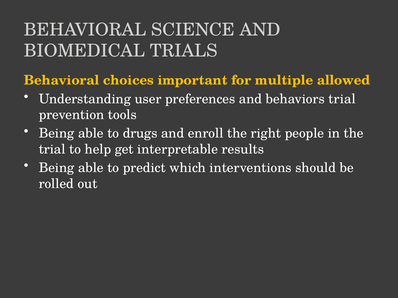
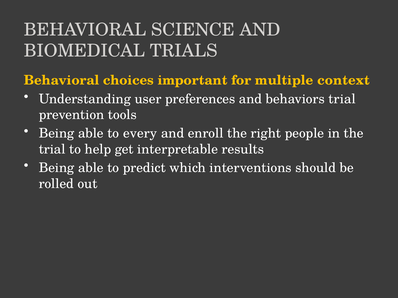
allowed: allowed -> context
drugs: drugs -> every
